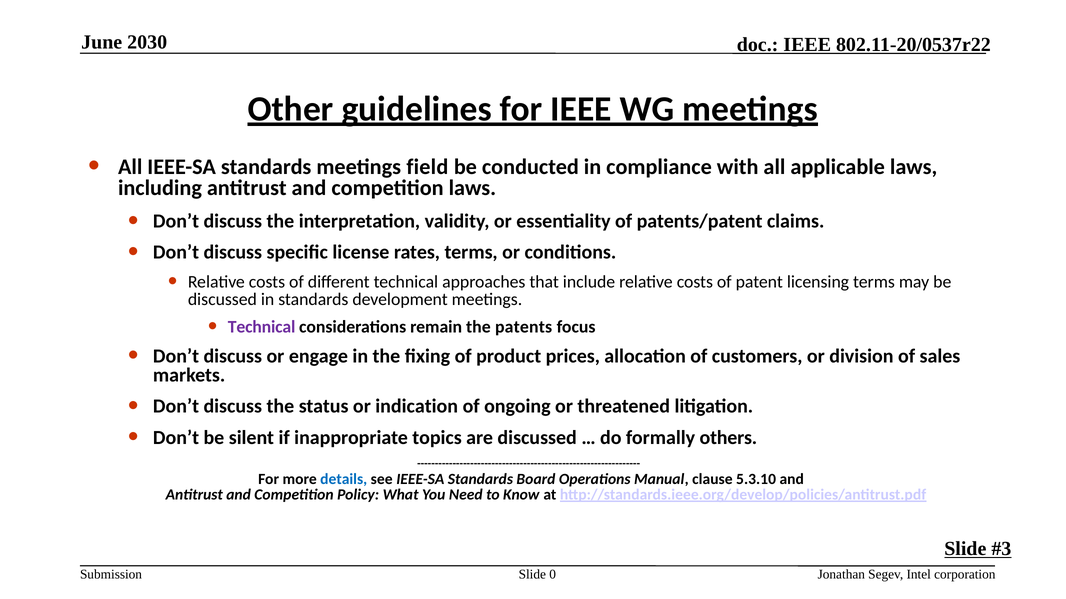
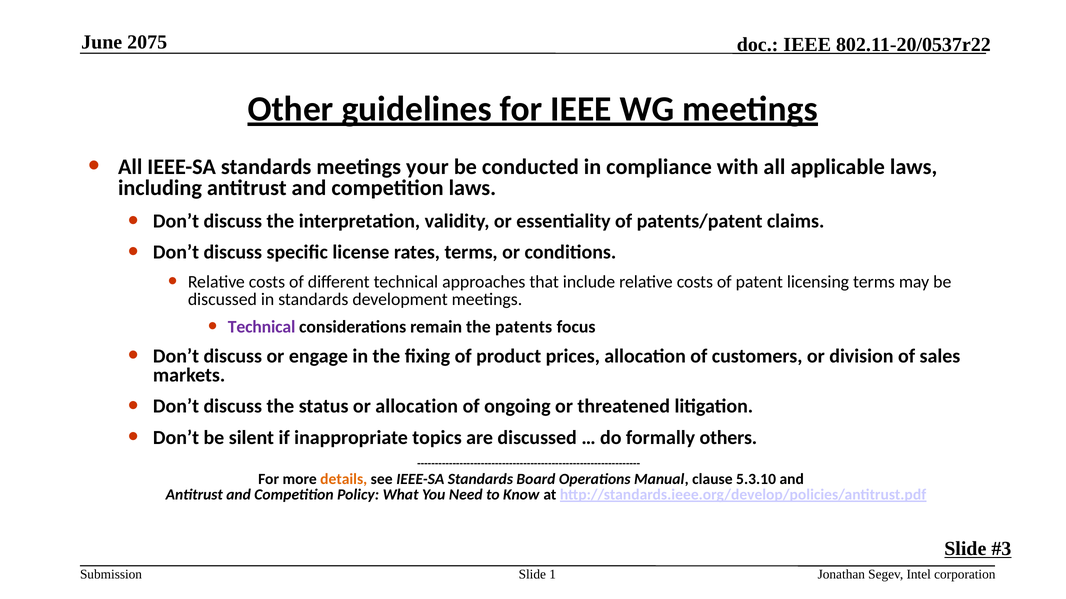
2030: 2030 -> 2075
field: field -> your
or indication: indication -> allocation
details colour: blue -> orange
0: 0 -> 1
